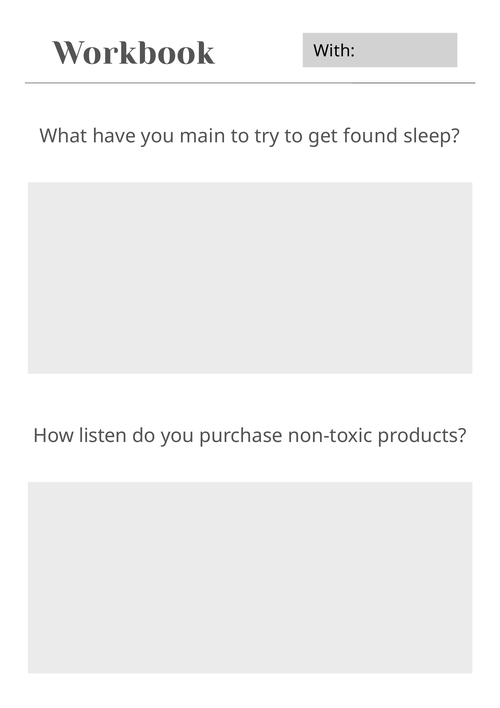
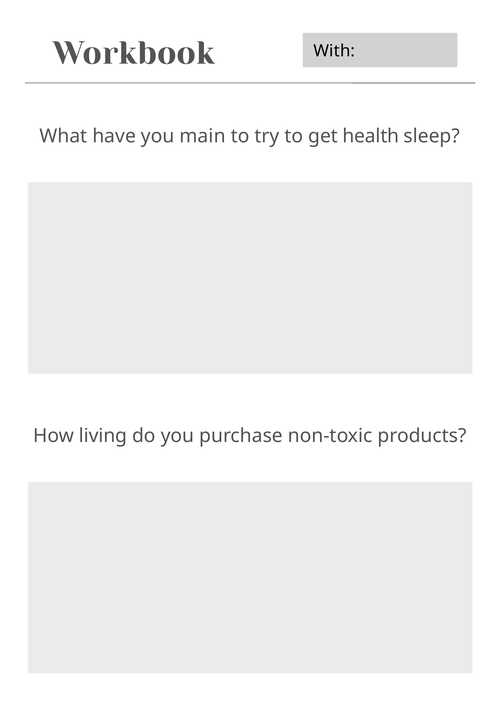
found: found -> health
listen: listen -> living
